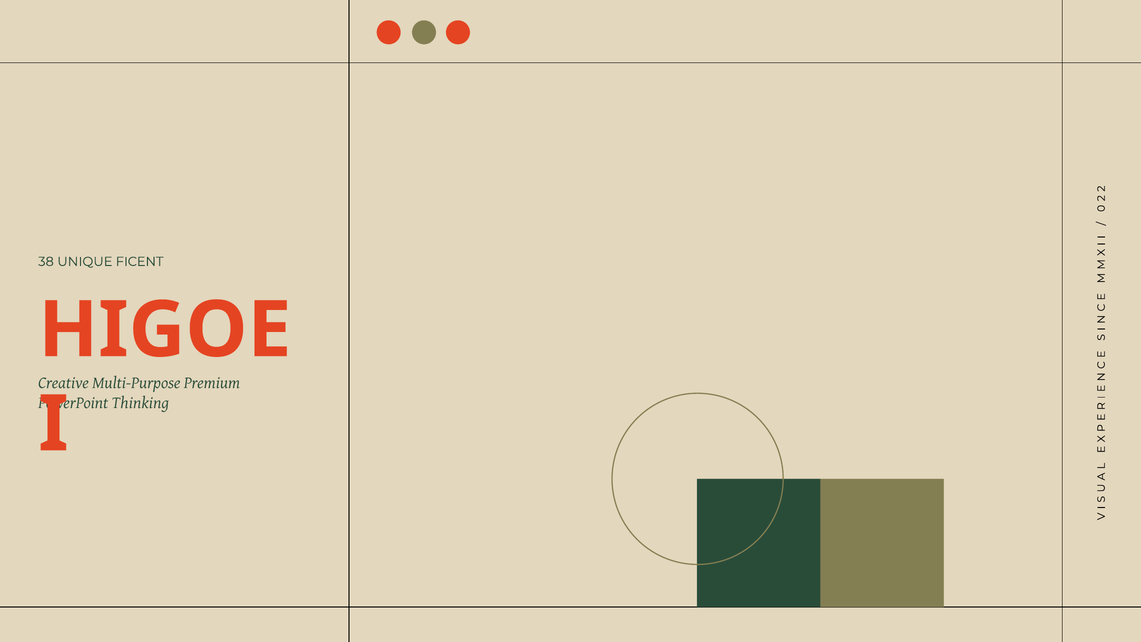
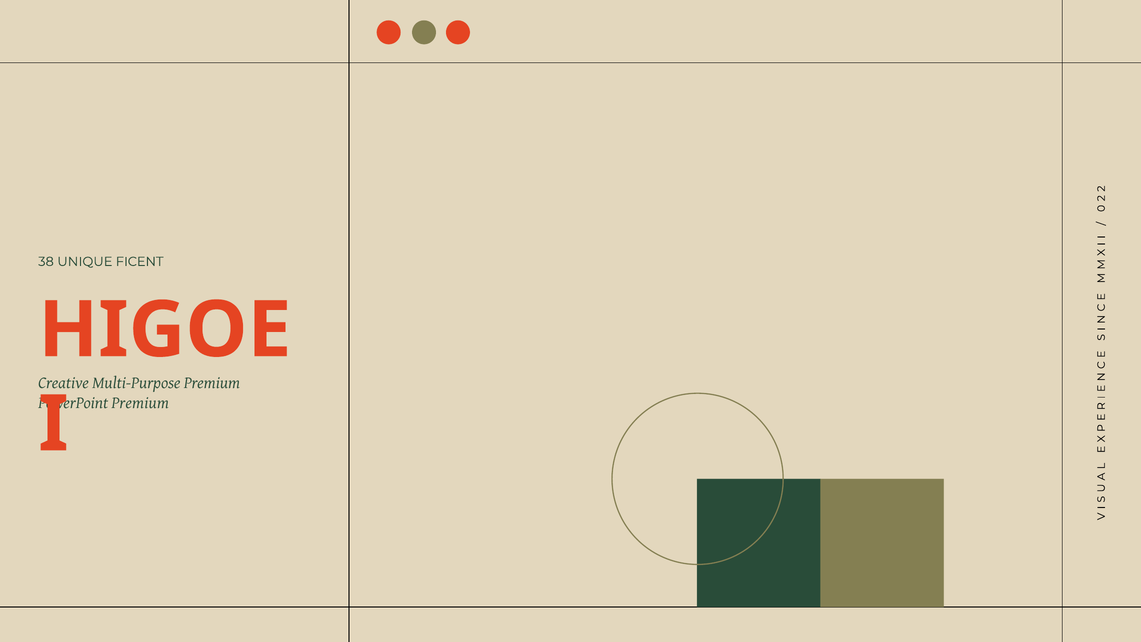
PowerPoint Thinking: Thinking -> Premium
